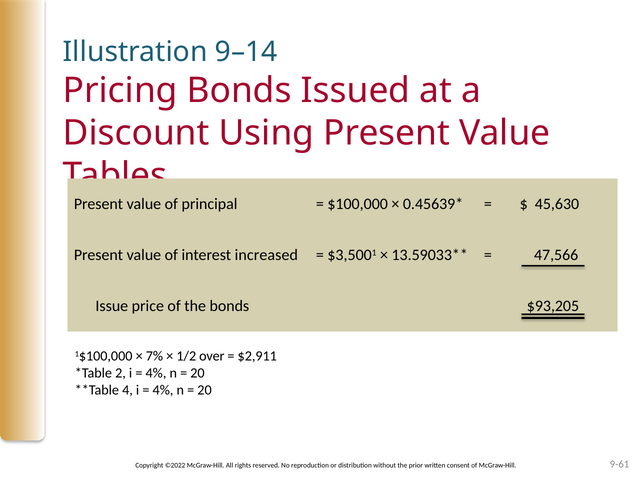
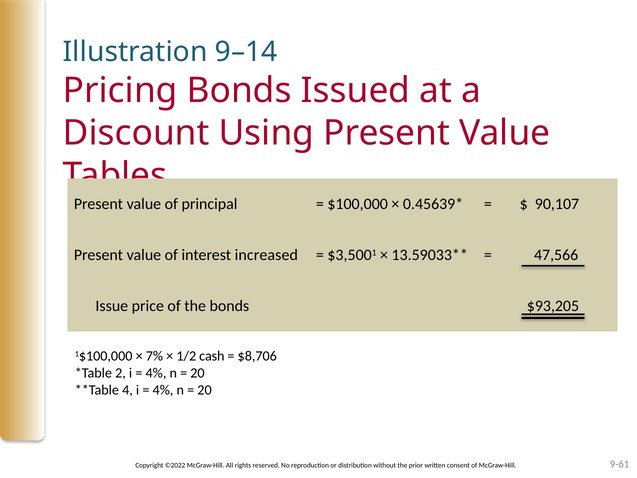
45,630: 45,630 -> 90,107
over: over -> cash
$2,911: $2,911 -> $8,706
